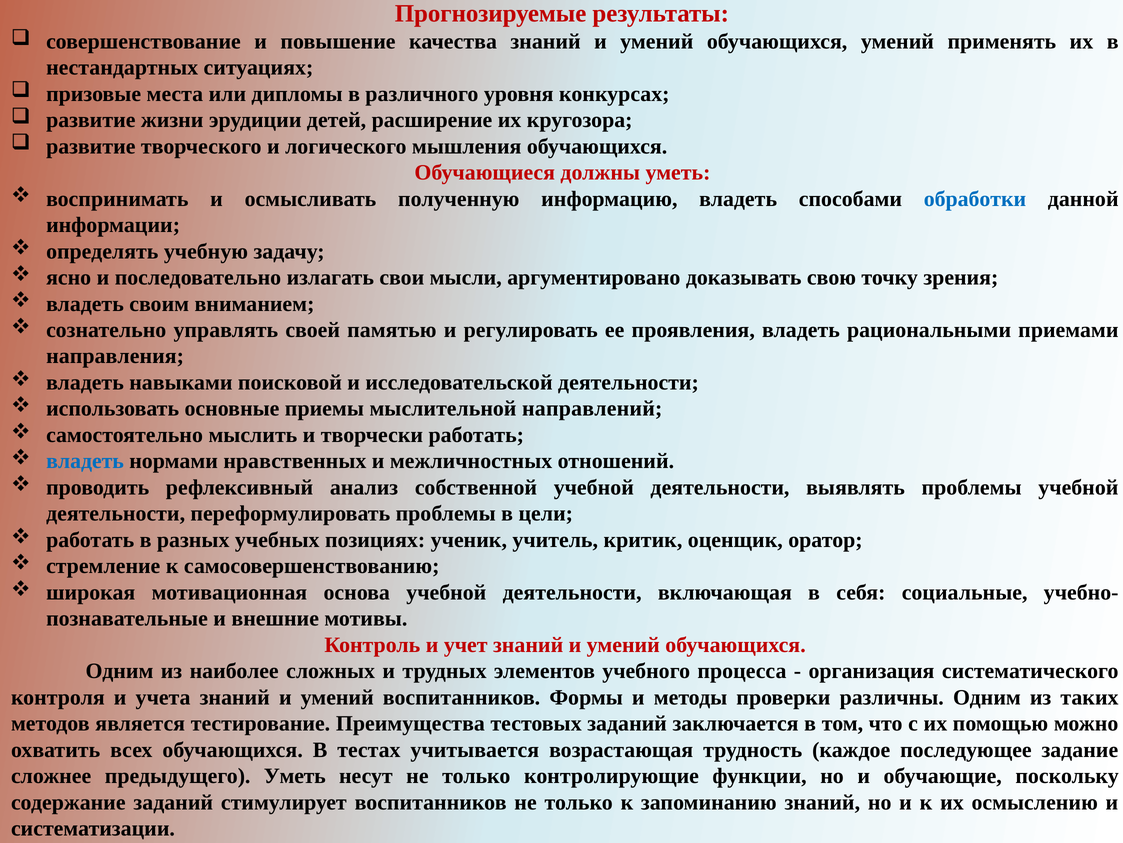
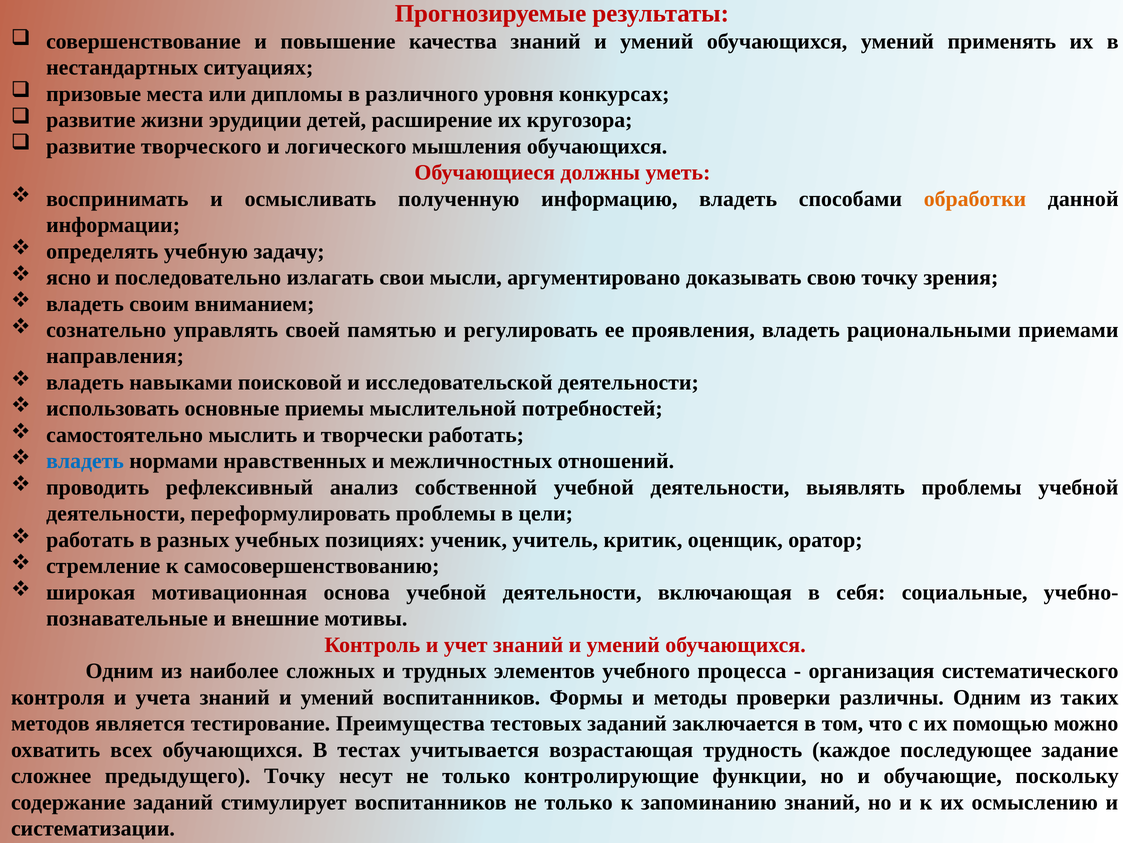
обработки colour: blue -> orange
направлений: направлений -> потребностей
предыдущего Уметь: Уметь -> Точку
